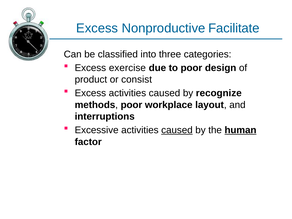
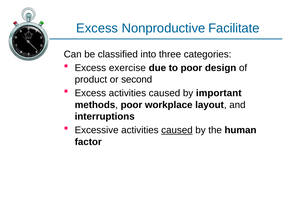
consist: consist -> second
recognize: recognize -> important
human underline: present -> none
